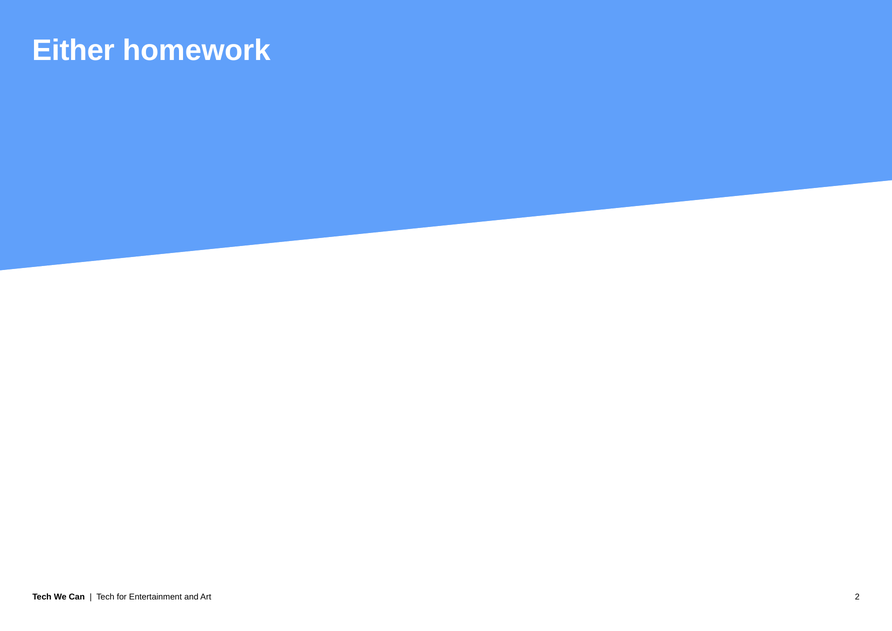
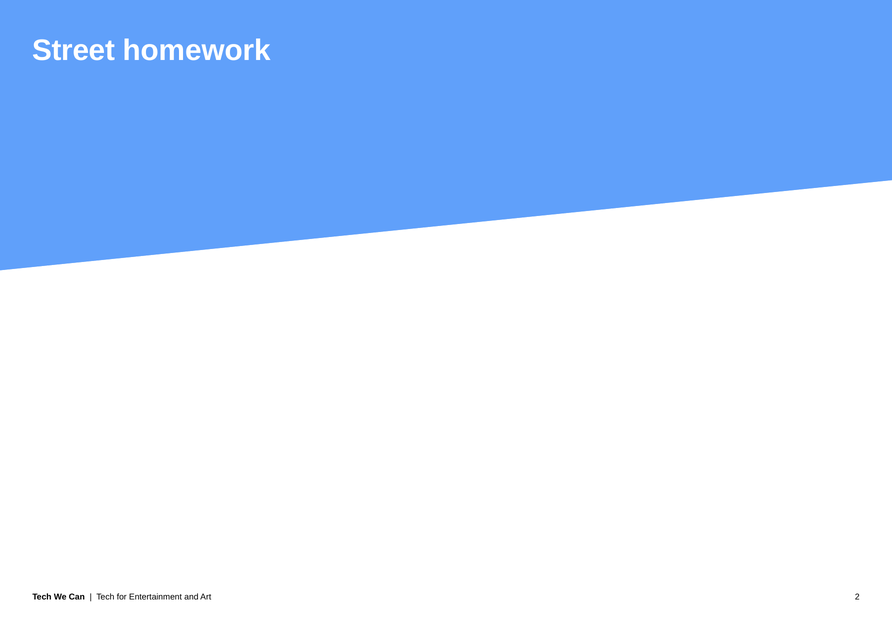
Either: Either -> Street
